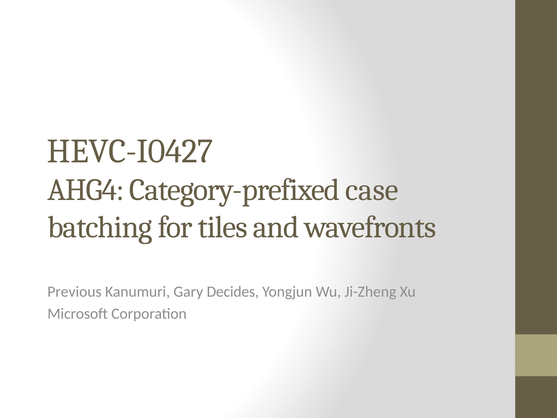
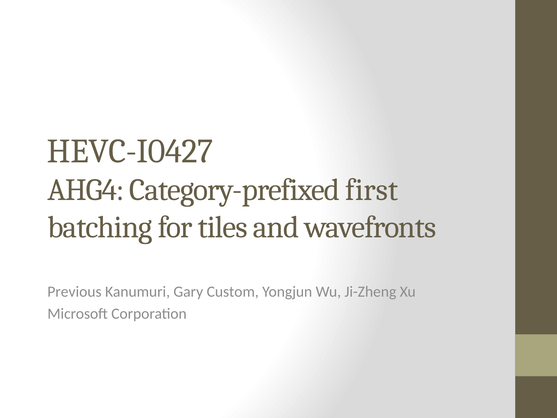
case: case -> first
Decides: Decides -> Custom
